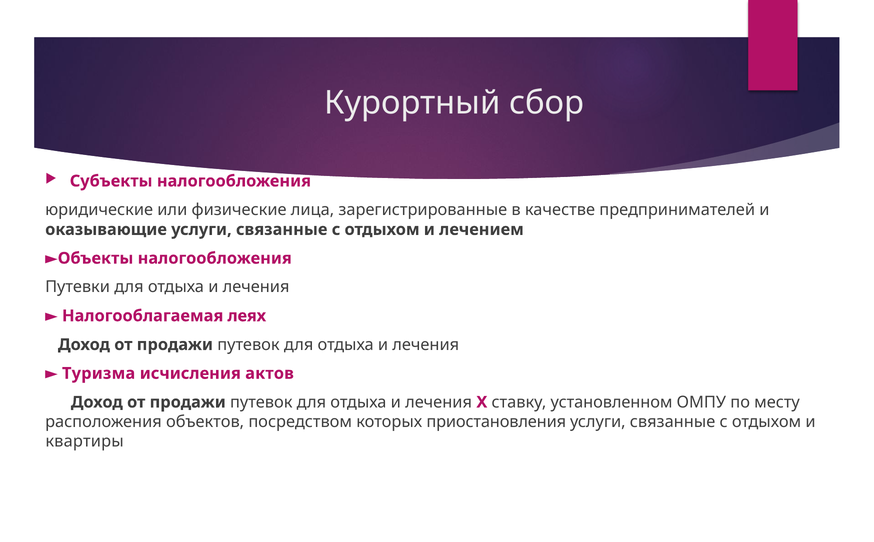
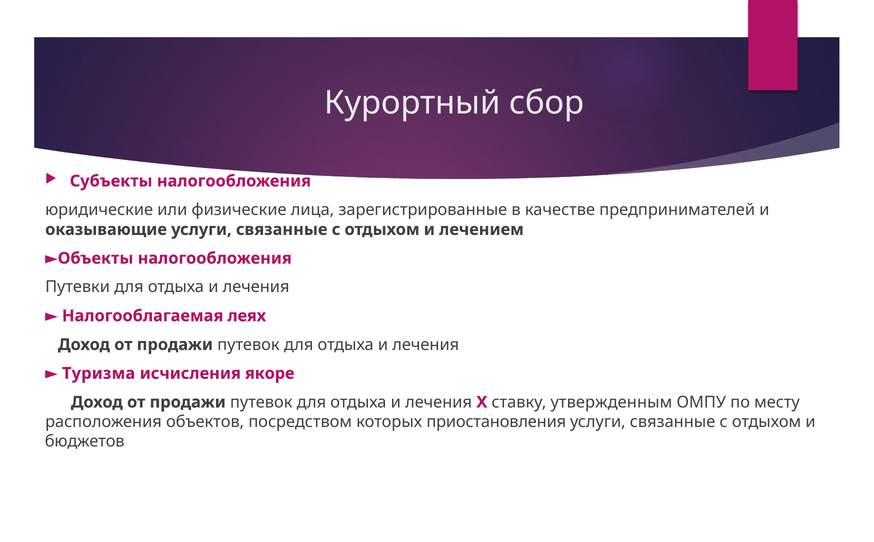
актов: актов -> якоре
установленном: установленном -> утвержденным
квартиры: квартиры -> бюджетов
